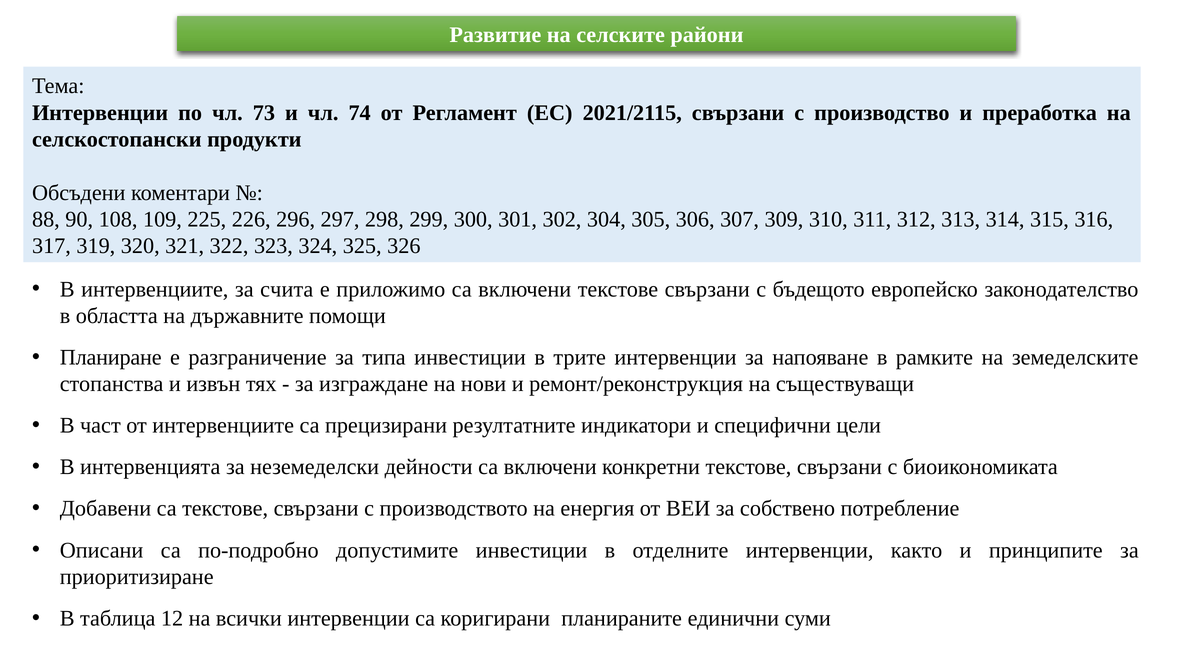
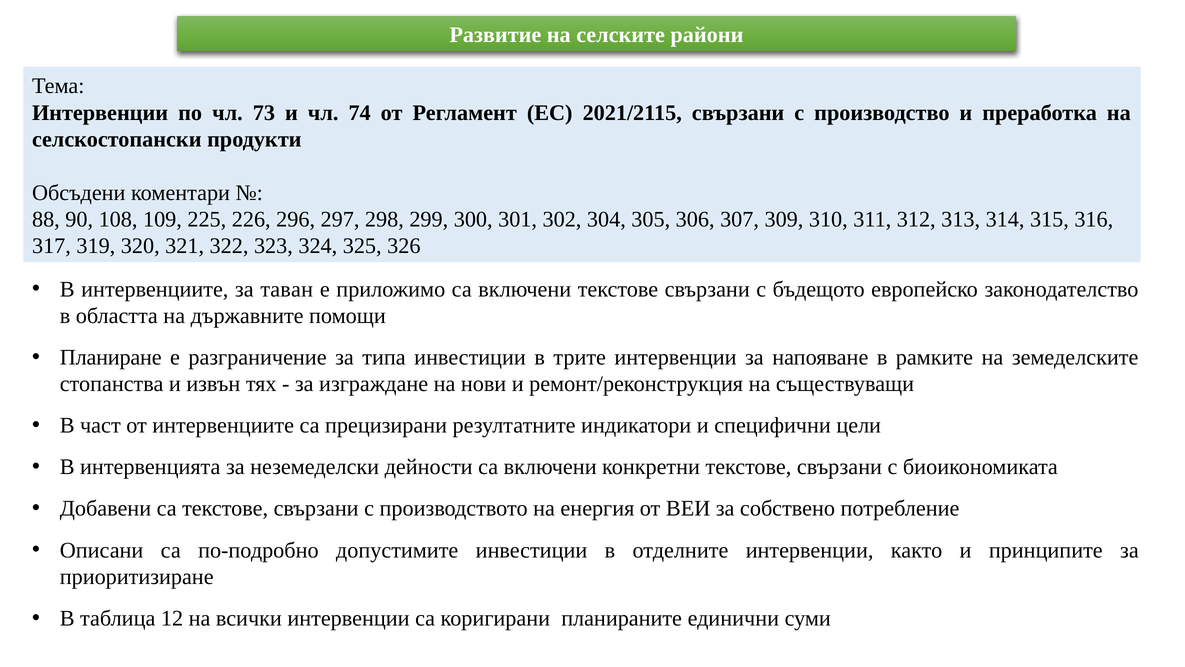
счита: счита -> таван
